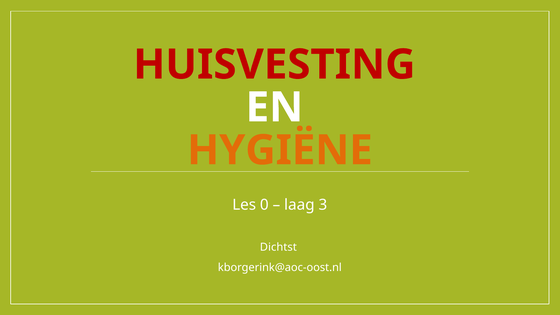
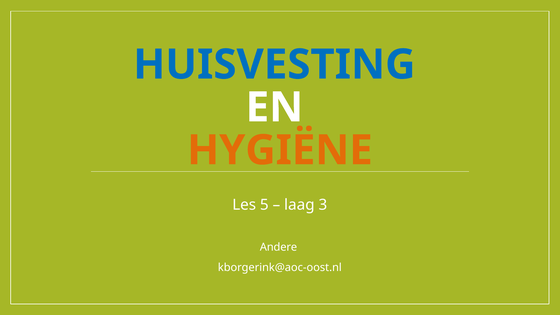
HUISVESTING colour: red -> blue
0: 0 -> 5
Dichtst: Dichtst -> Andere
